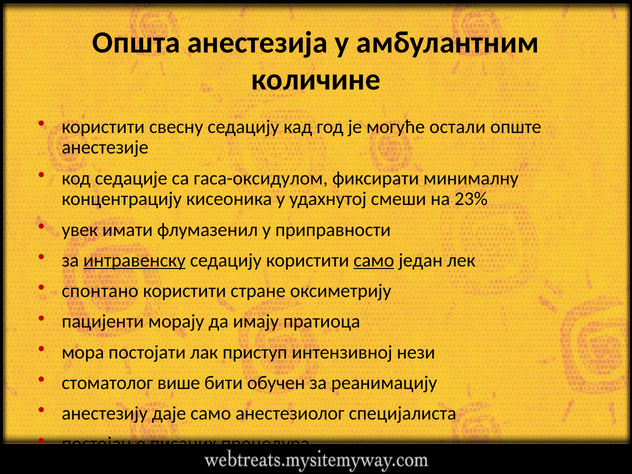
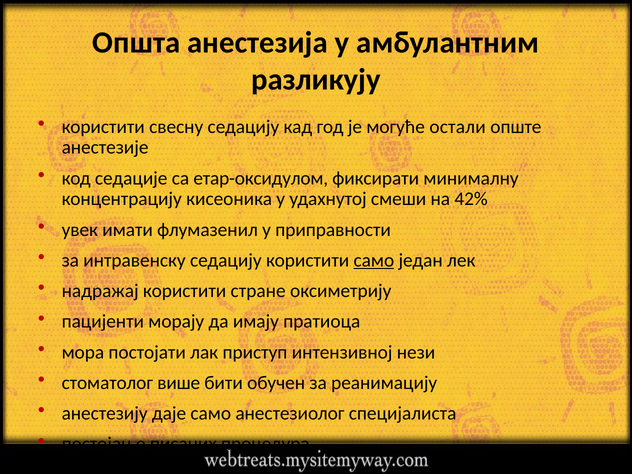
количине: количине -> разликују
гаса-оксидулом: гаса-оксидулом -> етар-оксидулом
23%: 23% -> 42%
интравенску underline: present -> none
спонтано: спонтано -> надражај
